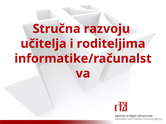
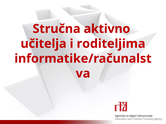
razvoju: razvoju -> aktivno
